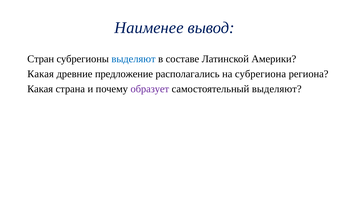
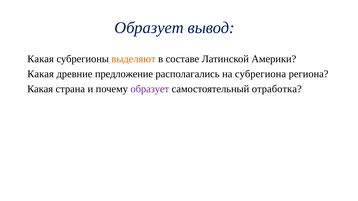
Наименее at (149, 28): Наименее -> Образует
Стран at (41, 59): Стран -> Какая
выделяют at (134, 59) colour: blue -> orange
самостоятельный выделяют: выделяют -> отработка
